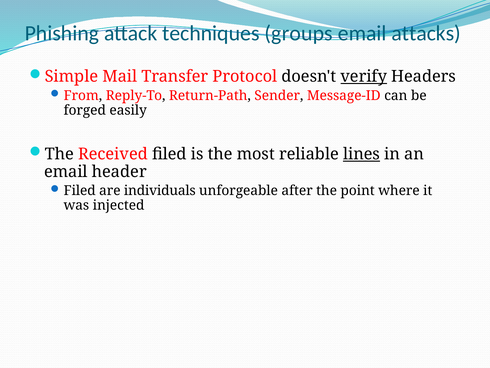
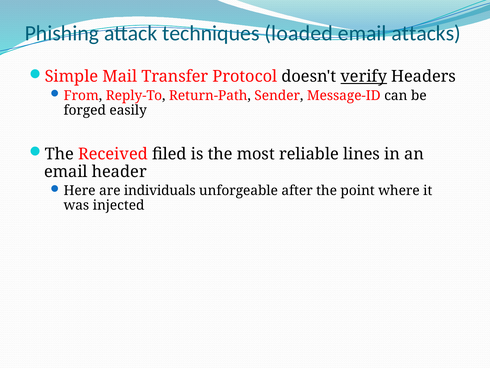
groups: groups -> loaded
lines underline: present -> none
Filed at (80, 190): Filed -> Here
